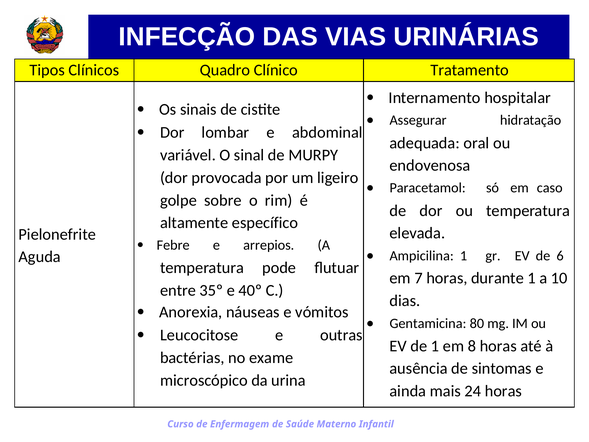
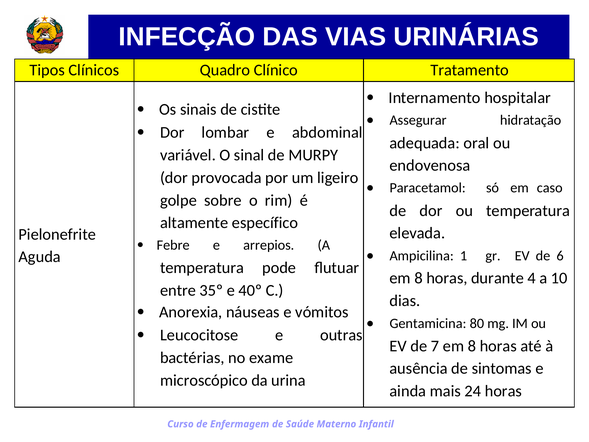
7 at (419, 278): 7 -> 8
durante 1: 1 -> 4
de 1: 1 -> 7
